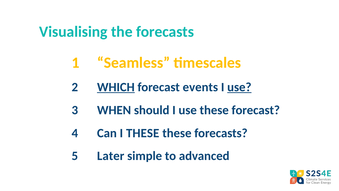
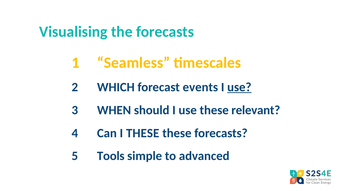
WHICH underline: present -> none
these forecast: forecast -> relevant
Later: Later -> Tools
